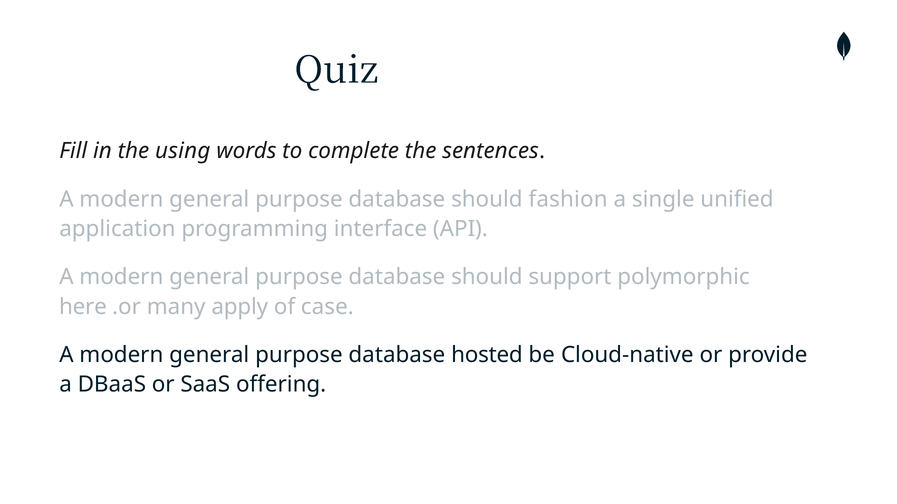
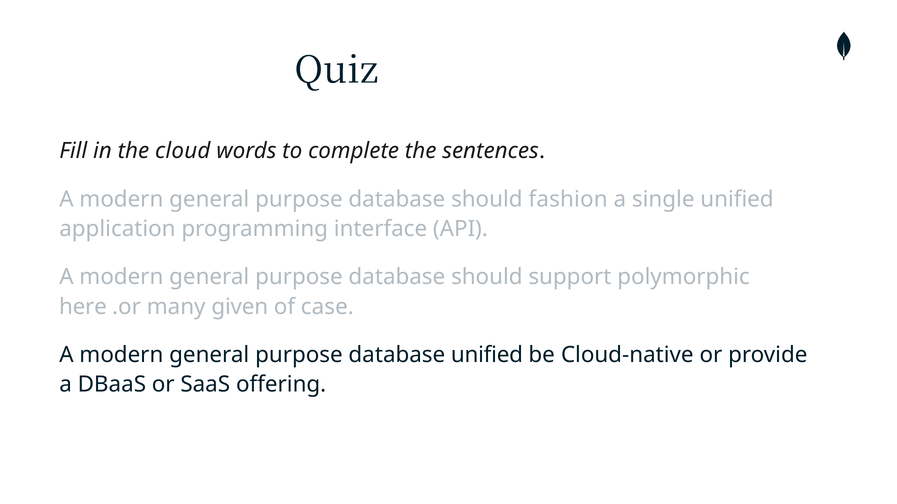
using: using -> cloud
apply: apply -> given
database hosted: hosted -> unified
